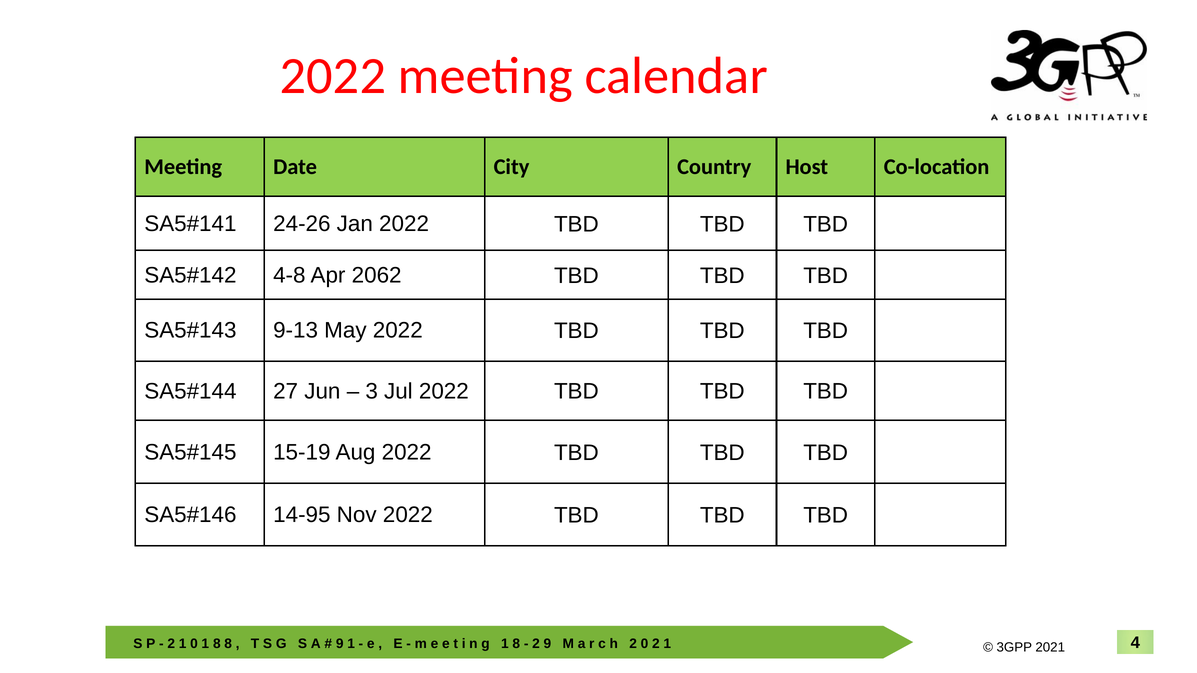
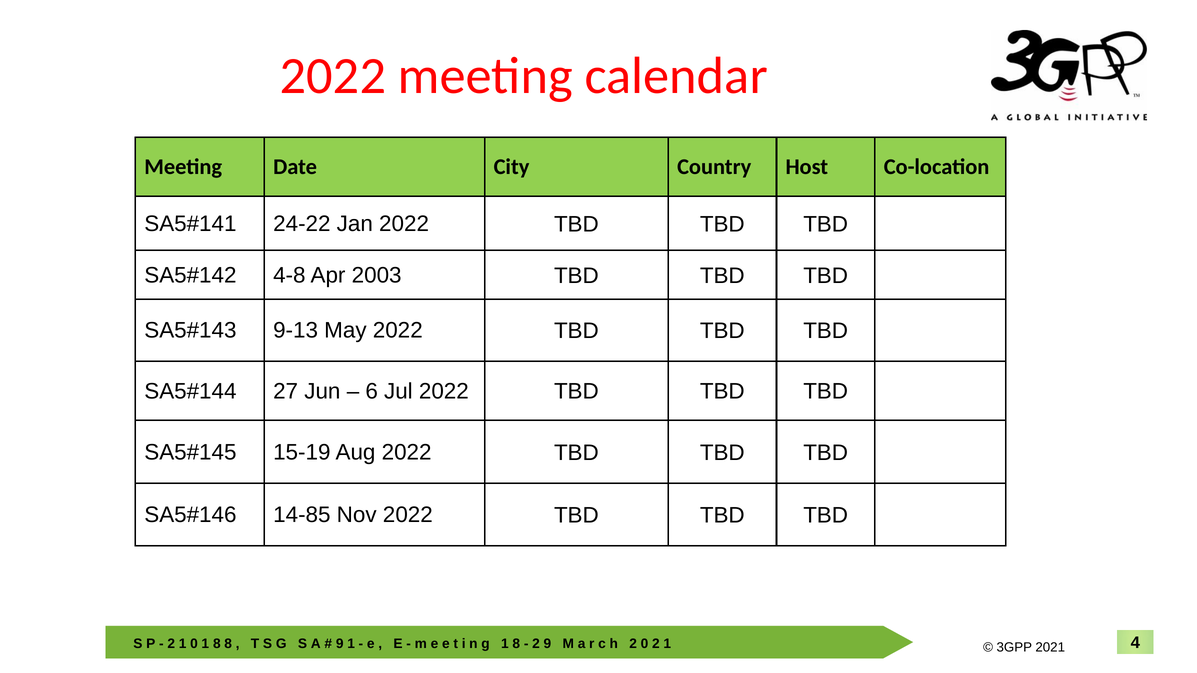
24-26: 24-26 -> 24-22
2062: 2062 -> 2003
3: 3 -> 6
14-95: 14-95 -> 14-85
